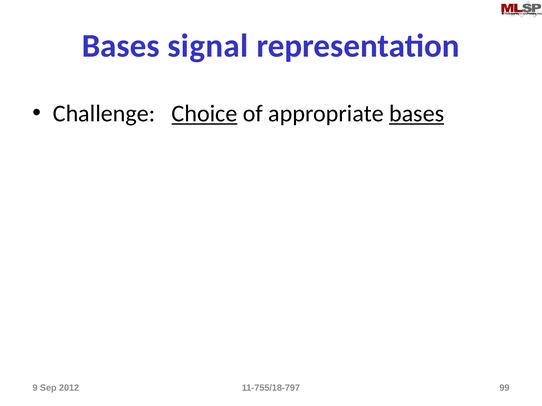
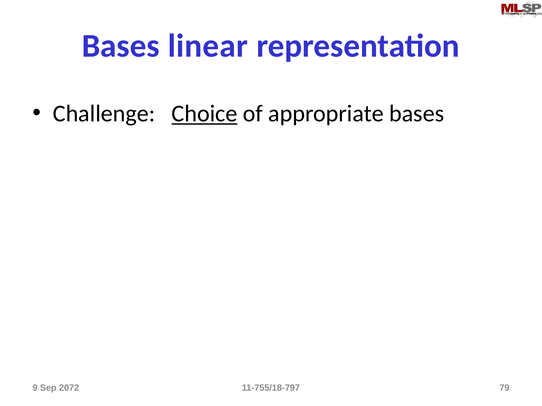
signal: signal -> linear
bases at (417, 114) underline: present -> none
2012: 2012 -> 2072
99: 99 -> 79
